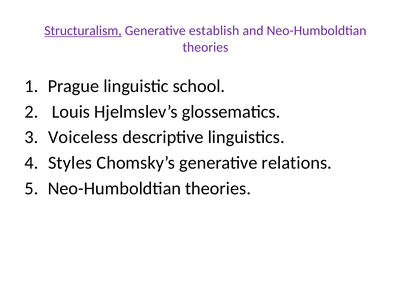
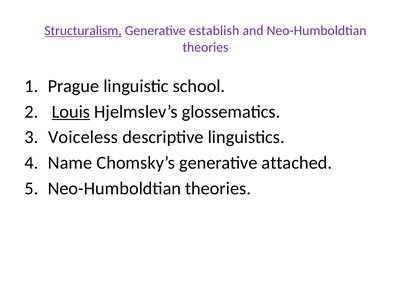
Louis underline: none -> present
Styles: Styles -> Name
relations: relations -> attached
